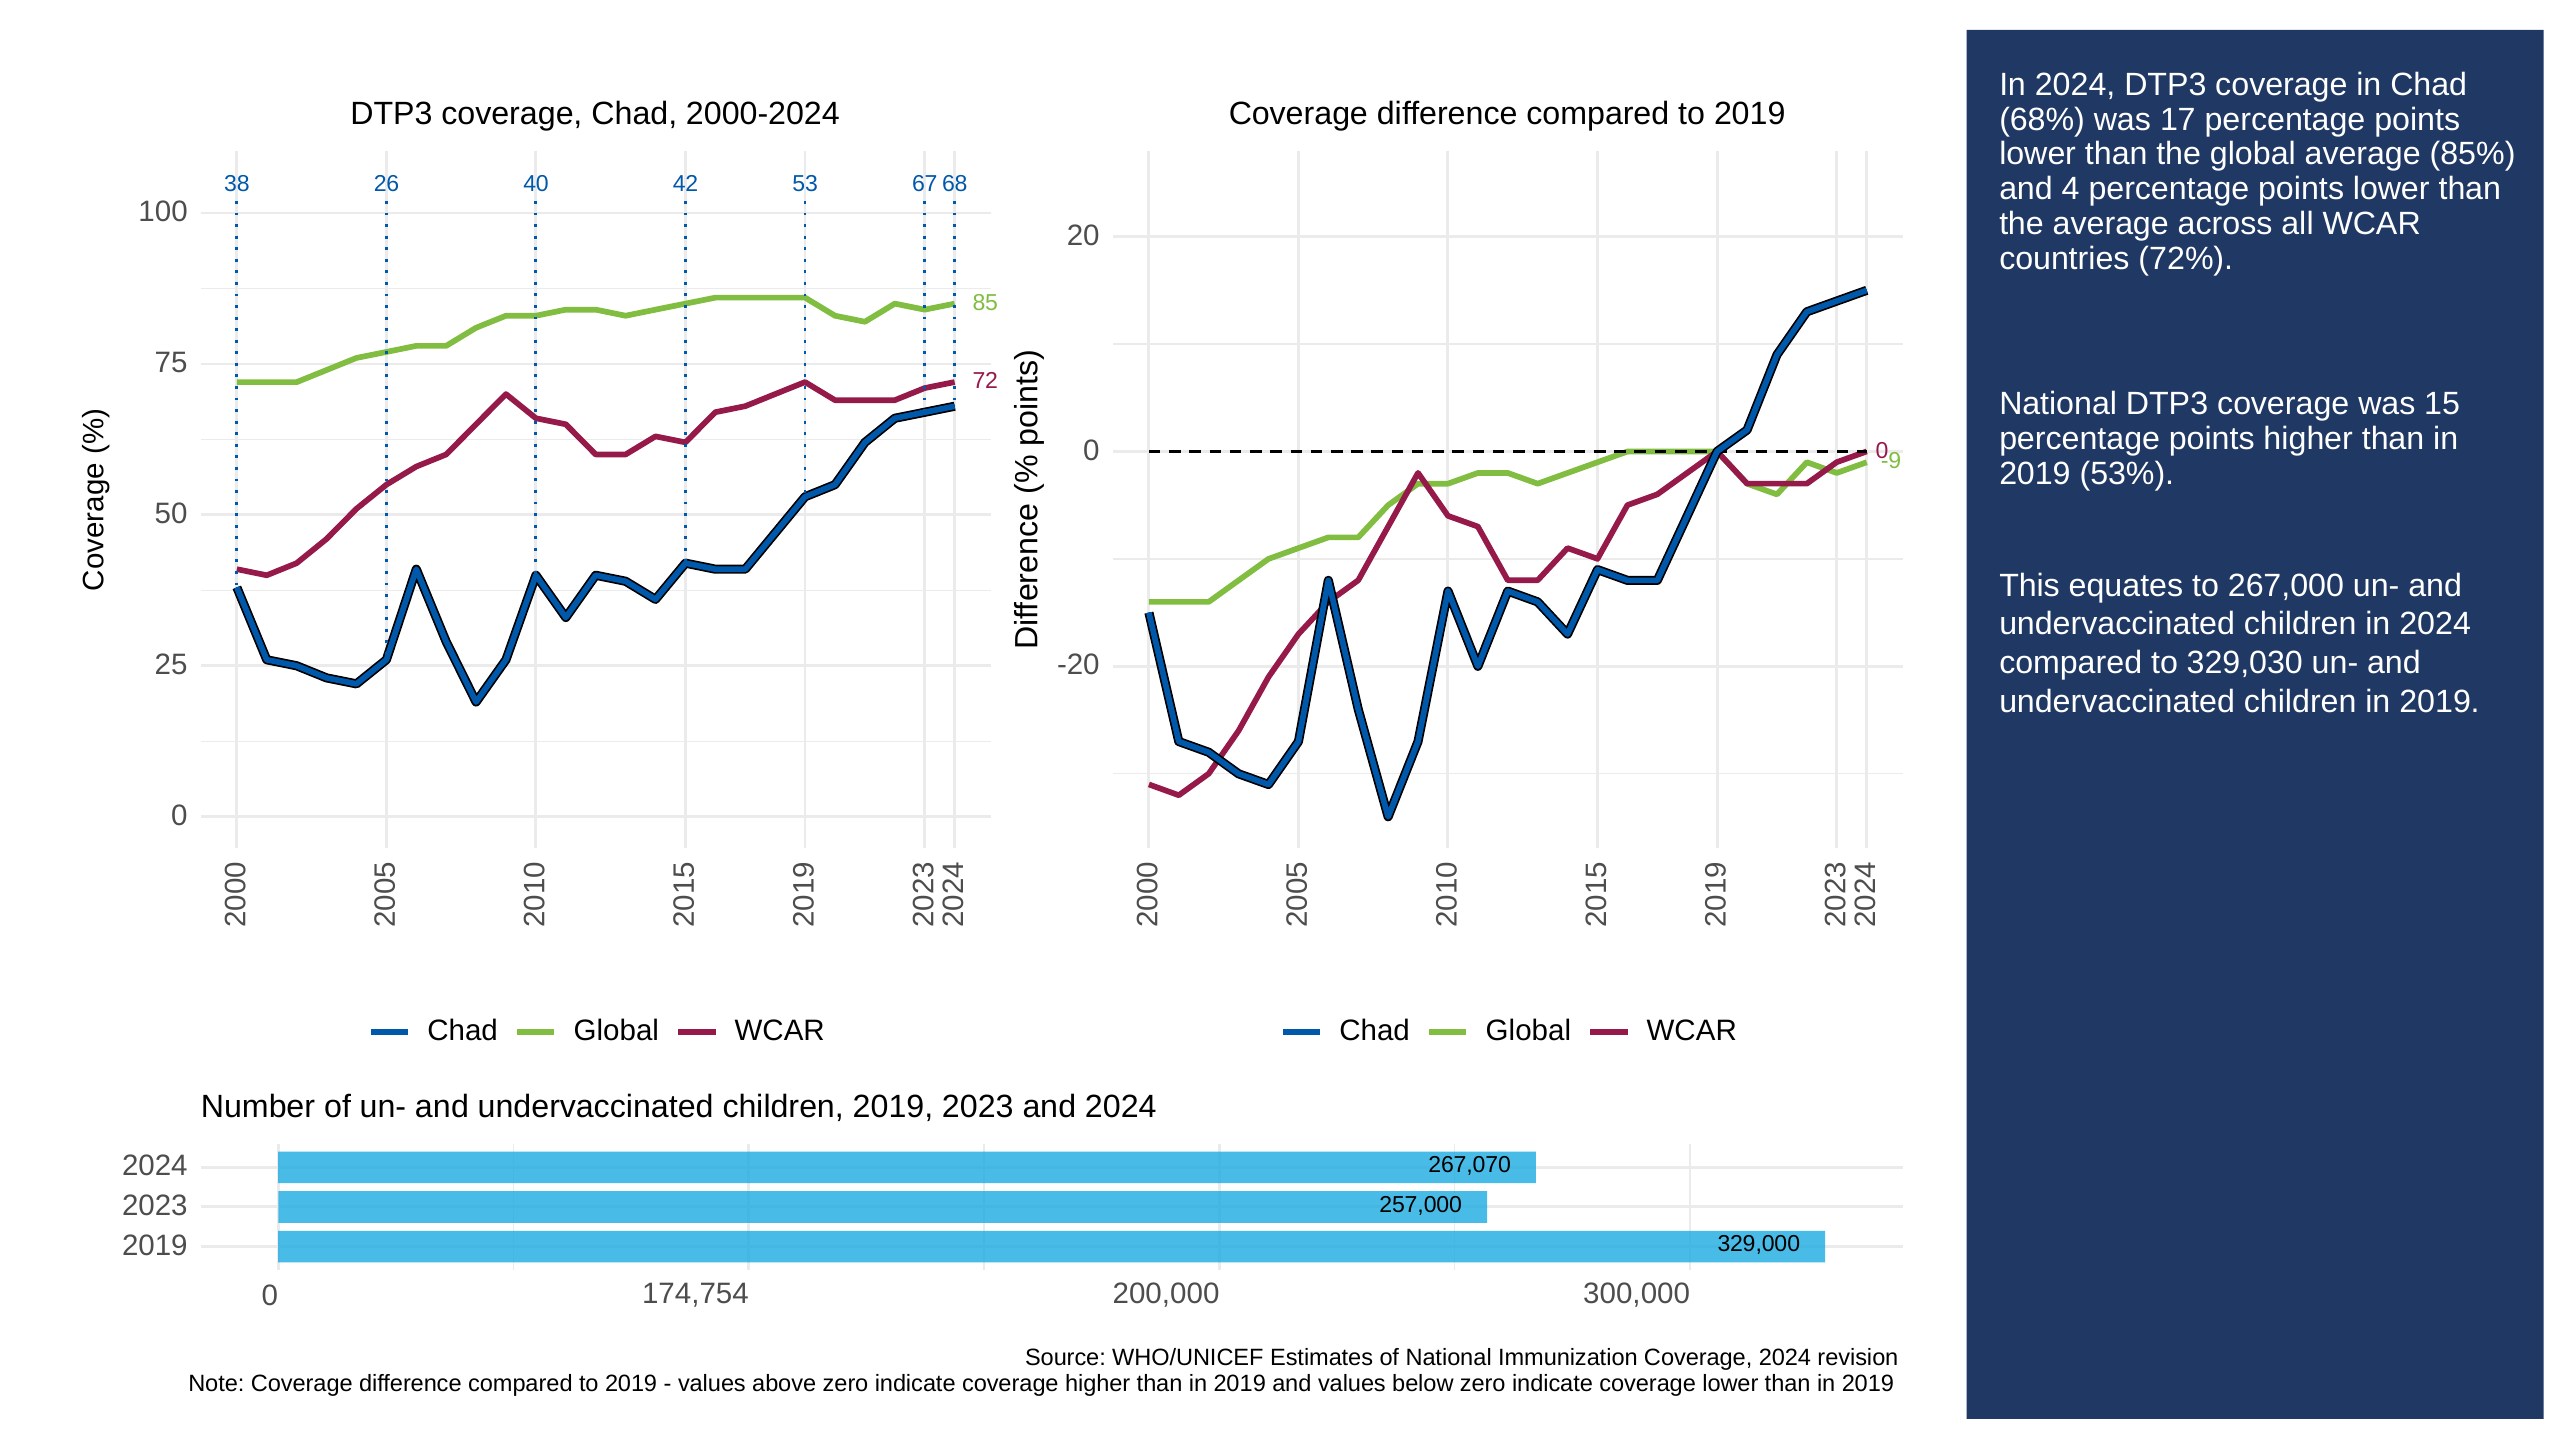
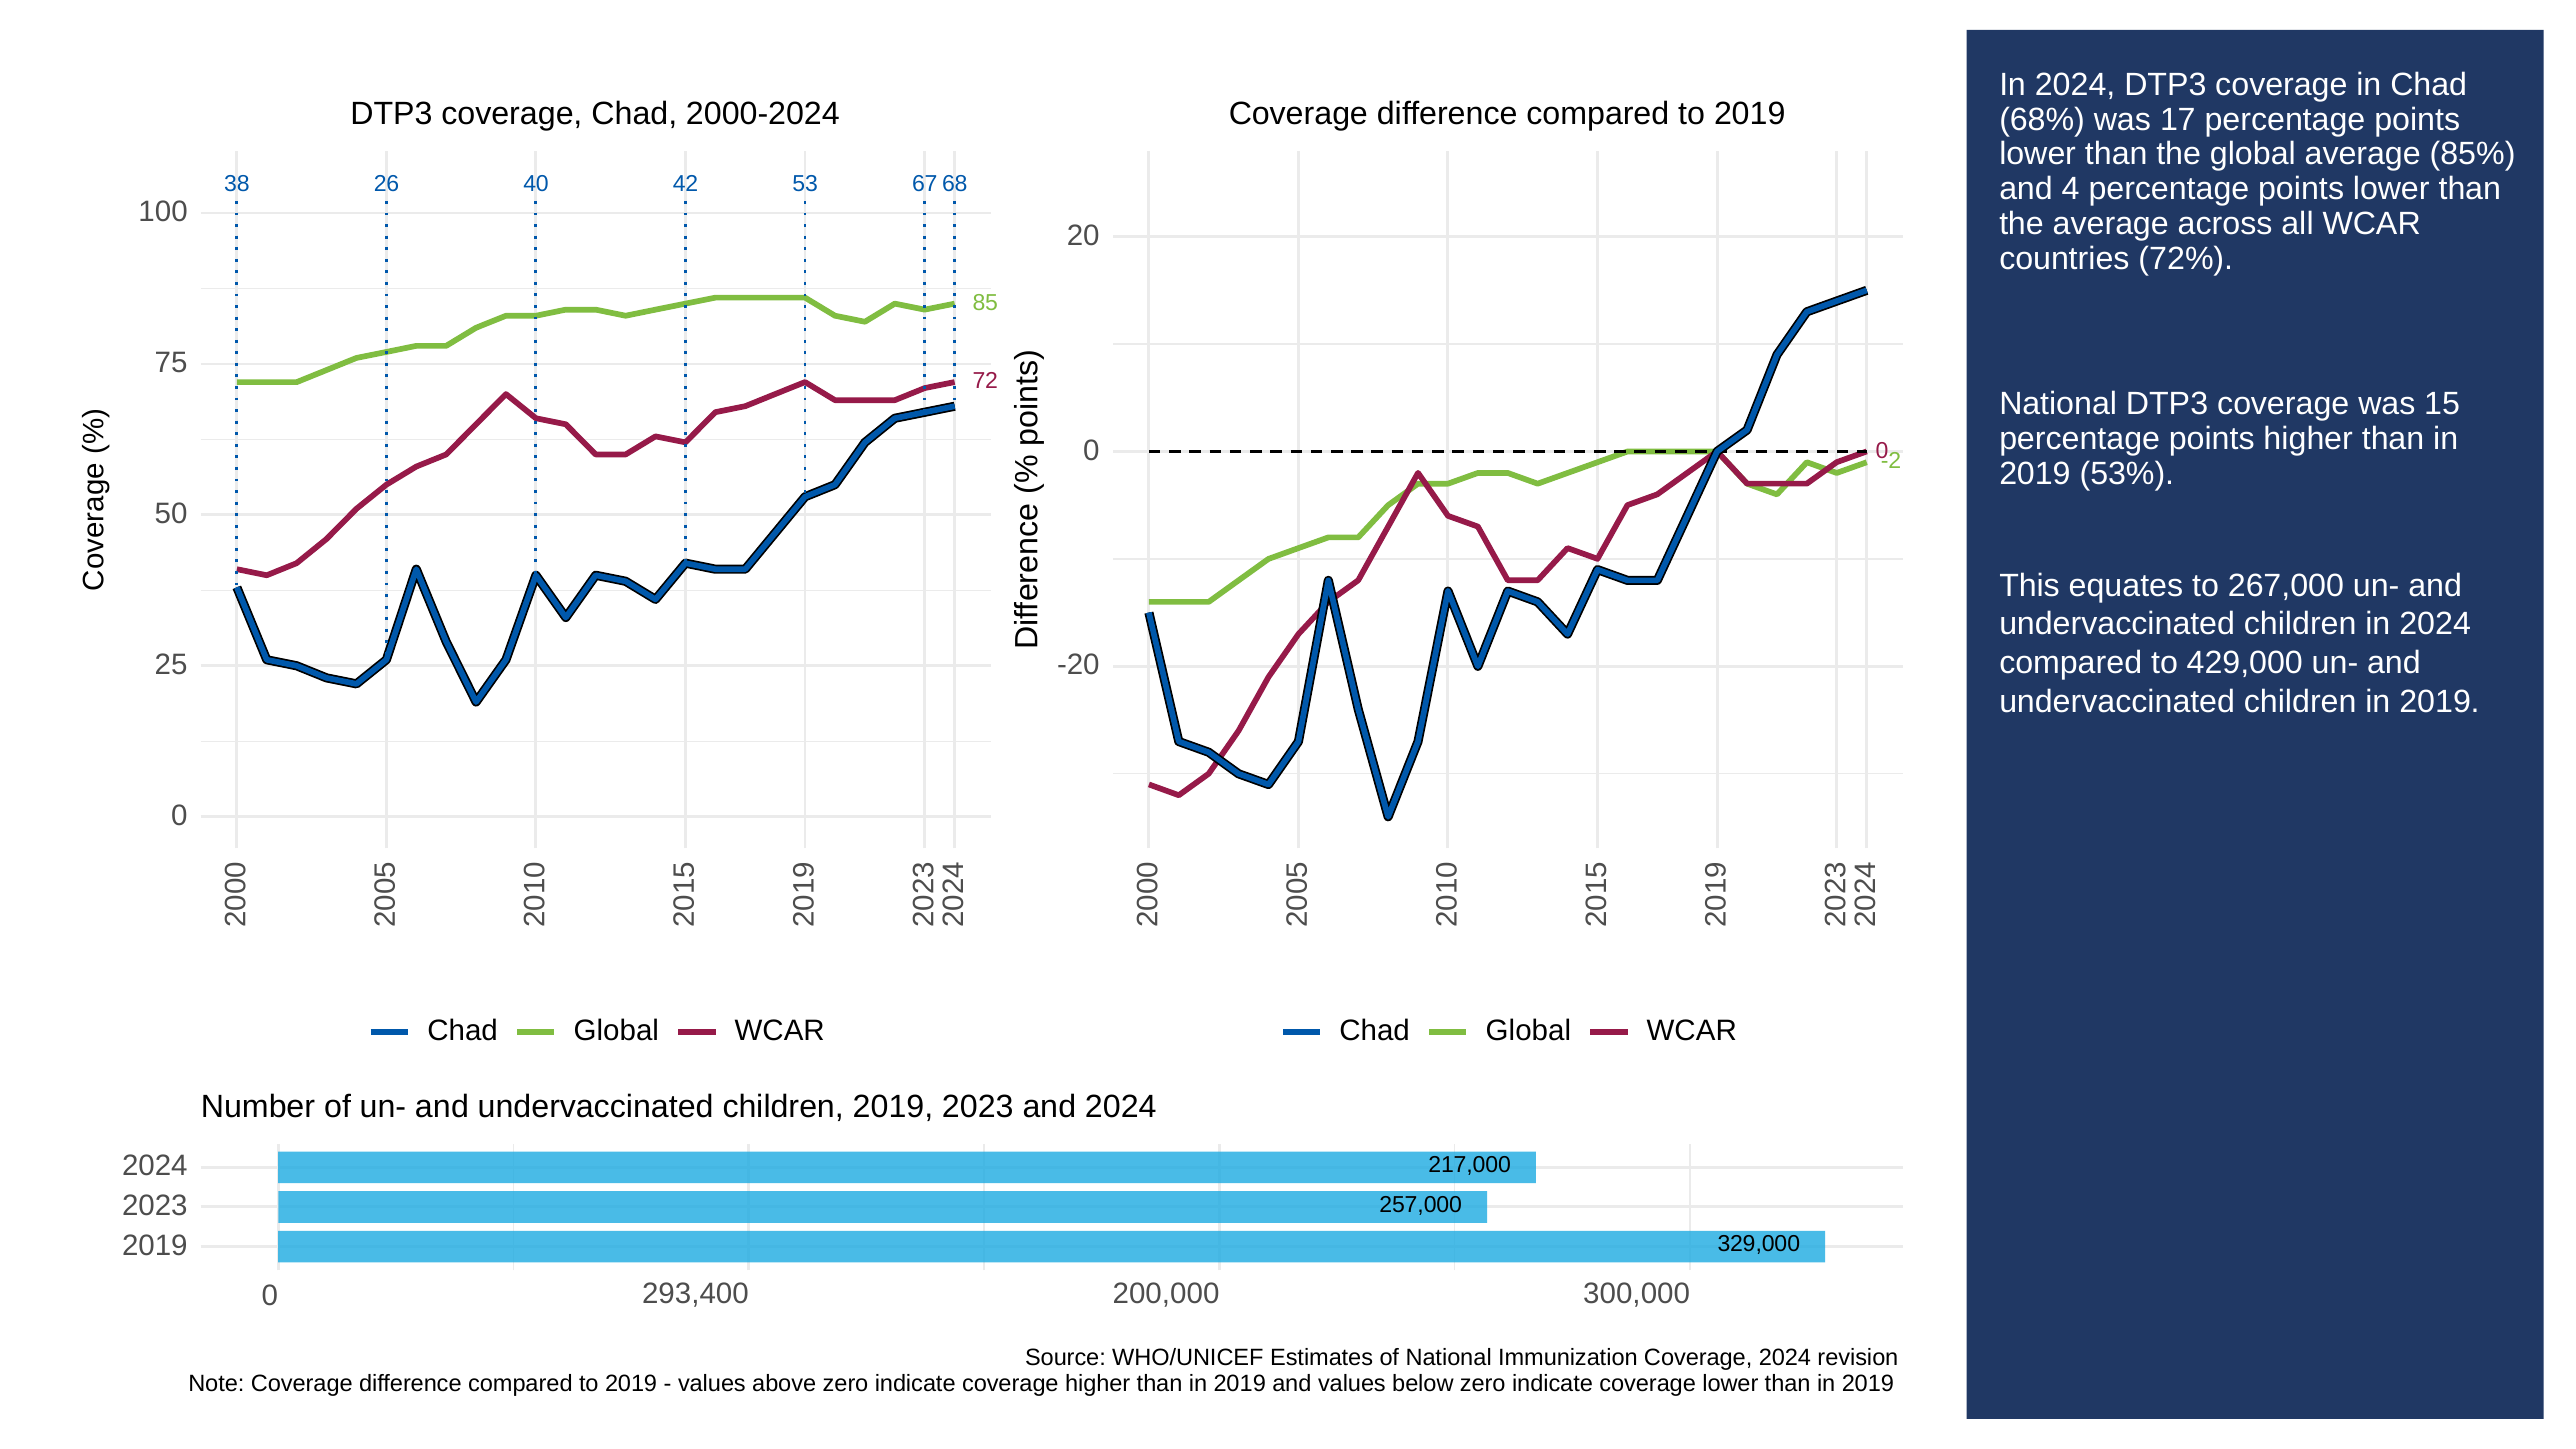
-9: -9 -> -2
329,030: 329,030 -> 429,000
267,070: 267,070 -> 217,000
174,754: 174,754 -> 293,400
